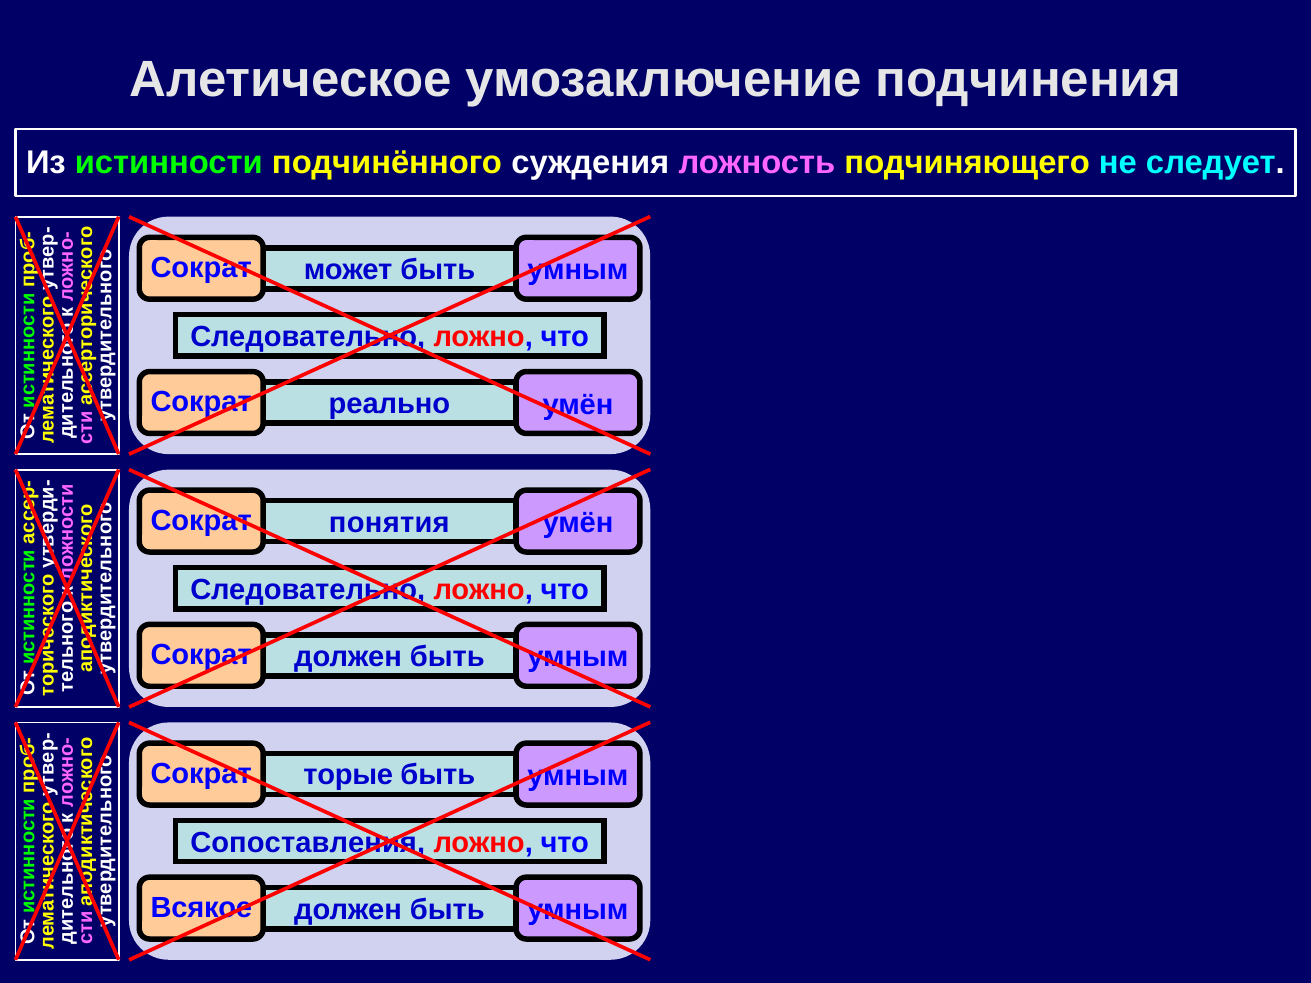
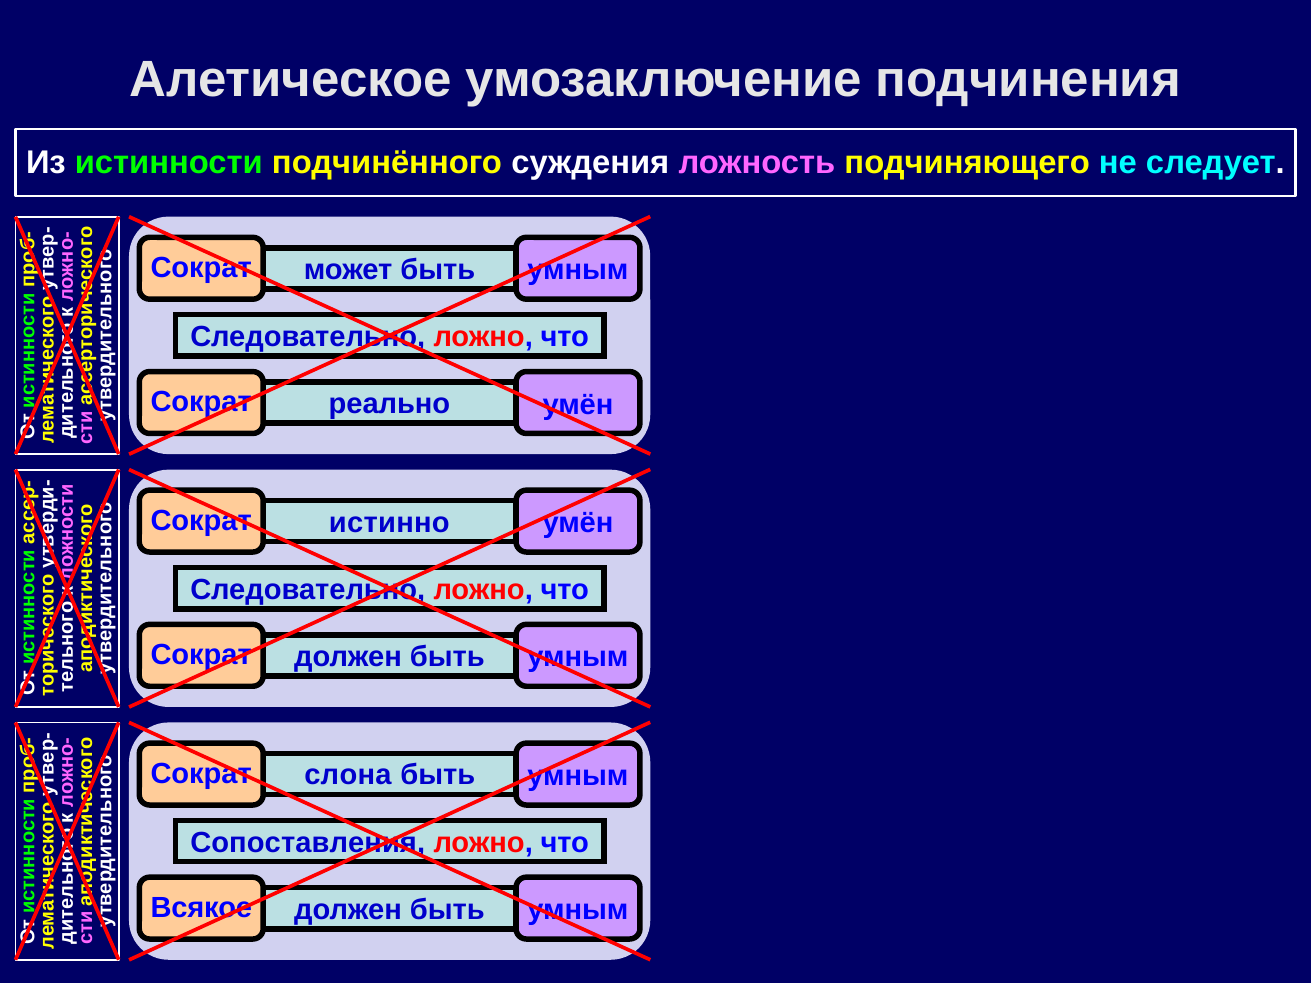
понятия: понятия -> истинно
торые: торые -> слона
